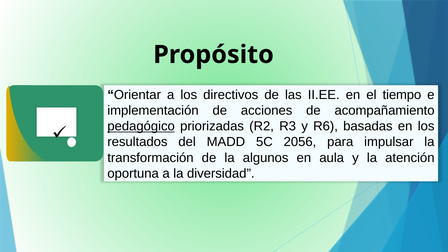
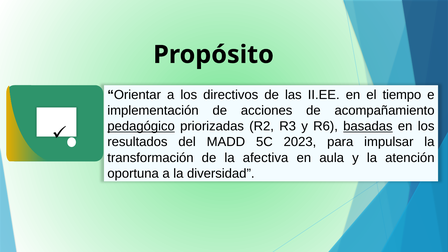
basadas underline: none -> present
2056: 2056 -> 2023
algunos: algunos -> afectiva
